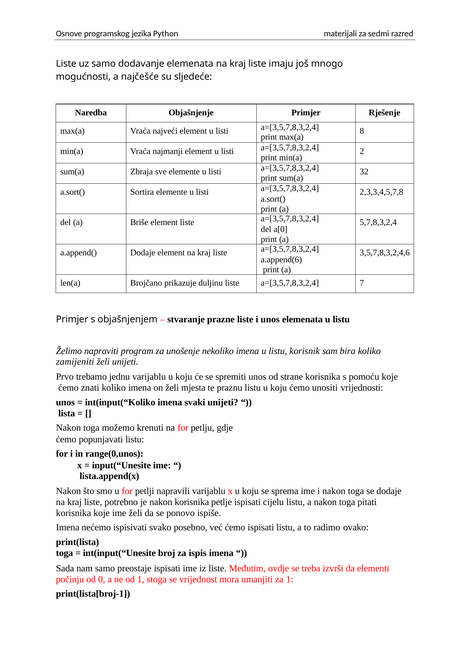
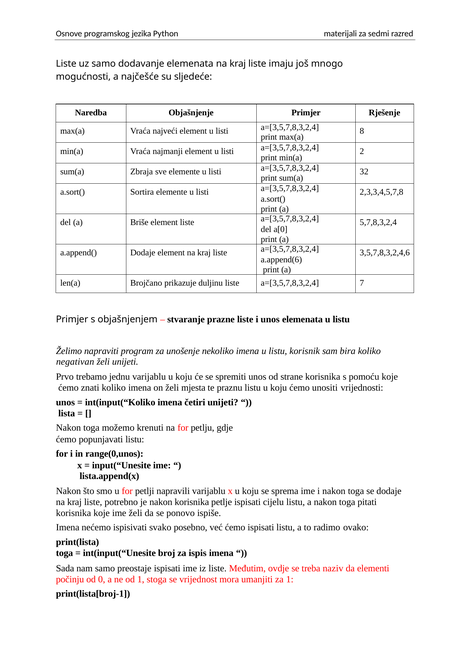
zamijeniti: zamijeniti -> negativan
svaki: svaki -> četiri
izvrši: izvrši -> naziv
